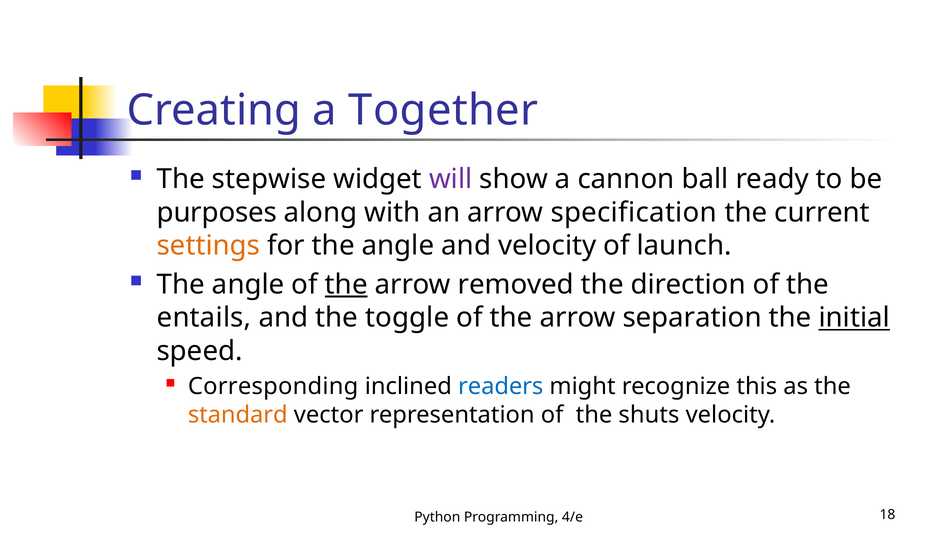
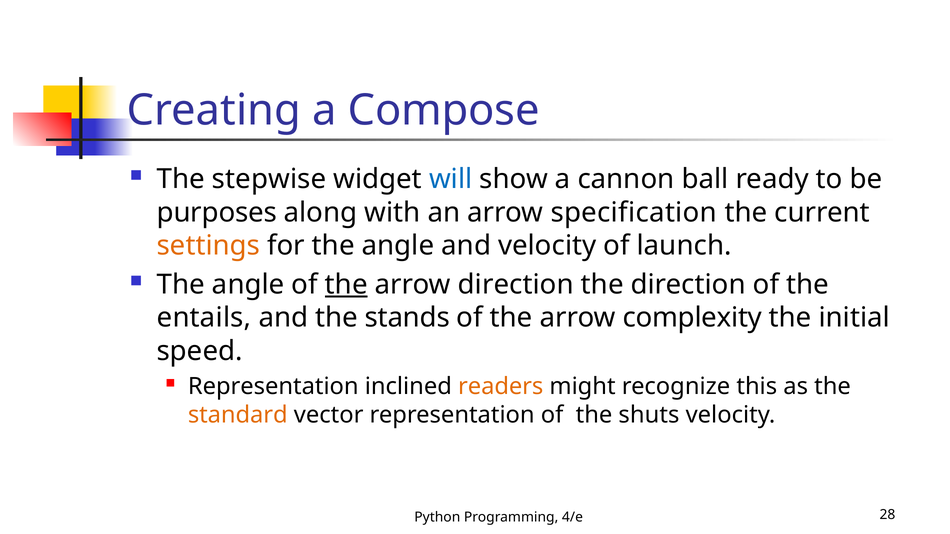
Together: Together -> Compose
will colour: purple -> blue
arrow removed: removed -> direction
toggle: toggle -> stands
separation: separation -> complexity
initial underline: present -> none
Corresponding at (273, 387): Corresponding -> Representation
readers colour: blue -> orange
18: 18 -> 28
